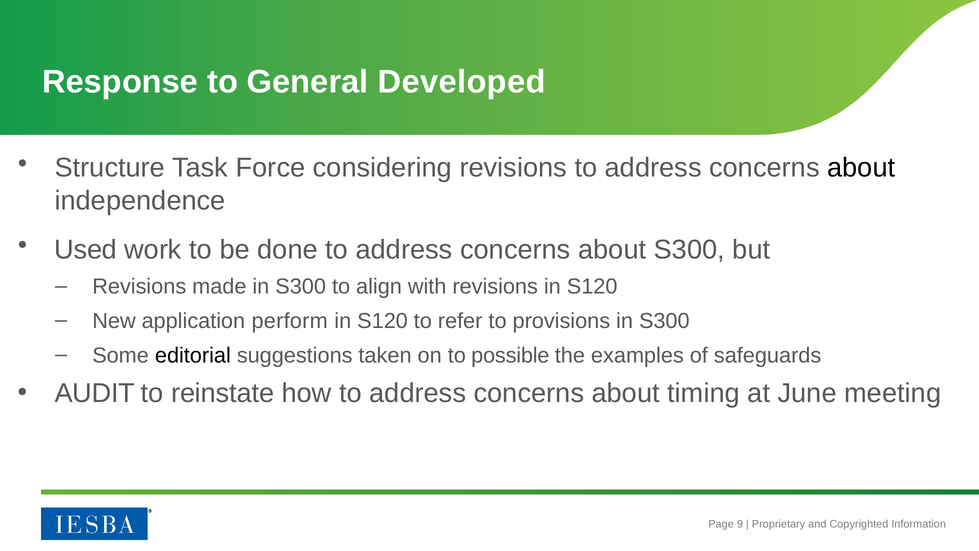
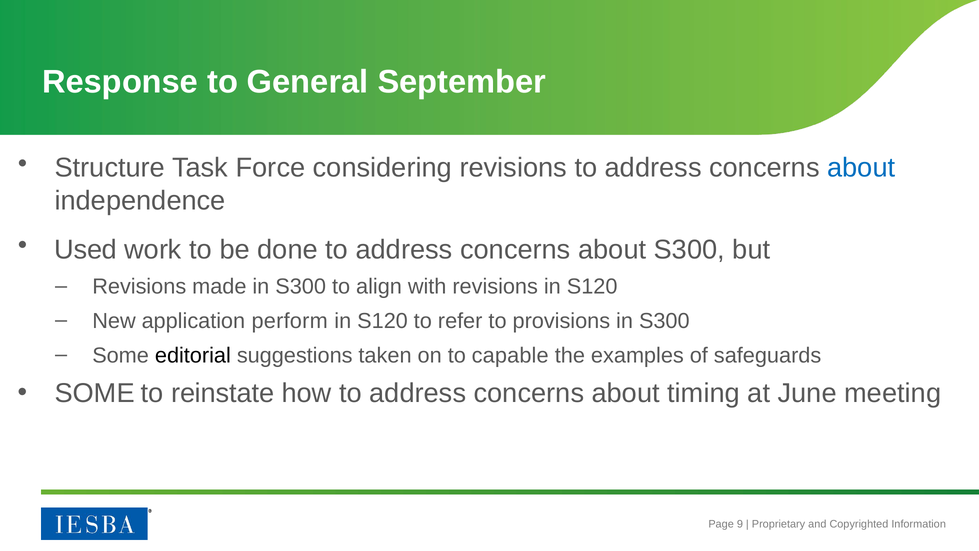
Developed: Developed -> September
about at (861, 168) colour: black -> blue
possible: possible -> capable
AUDIT at (95, 393): AUDIT -> SOME
